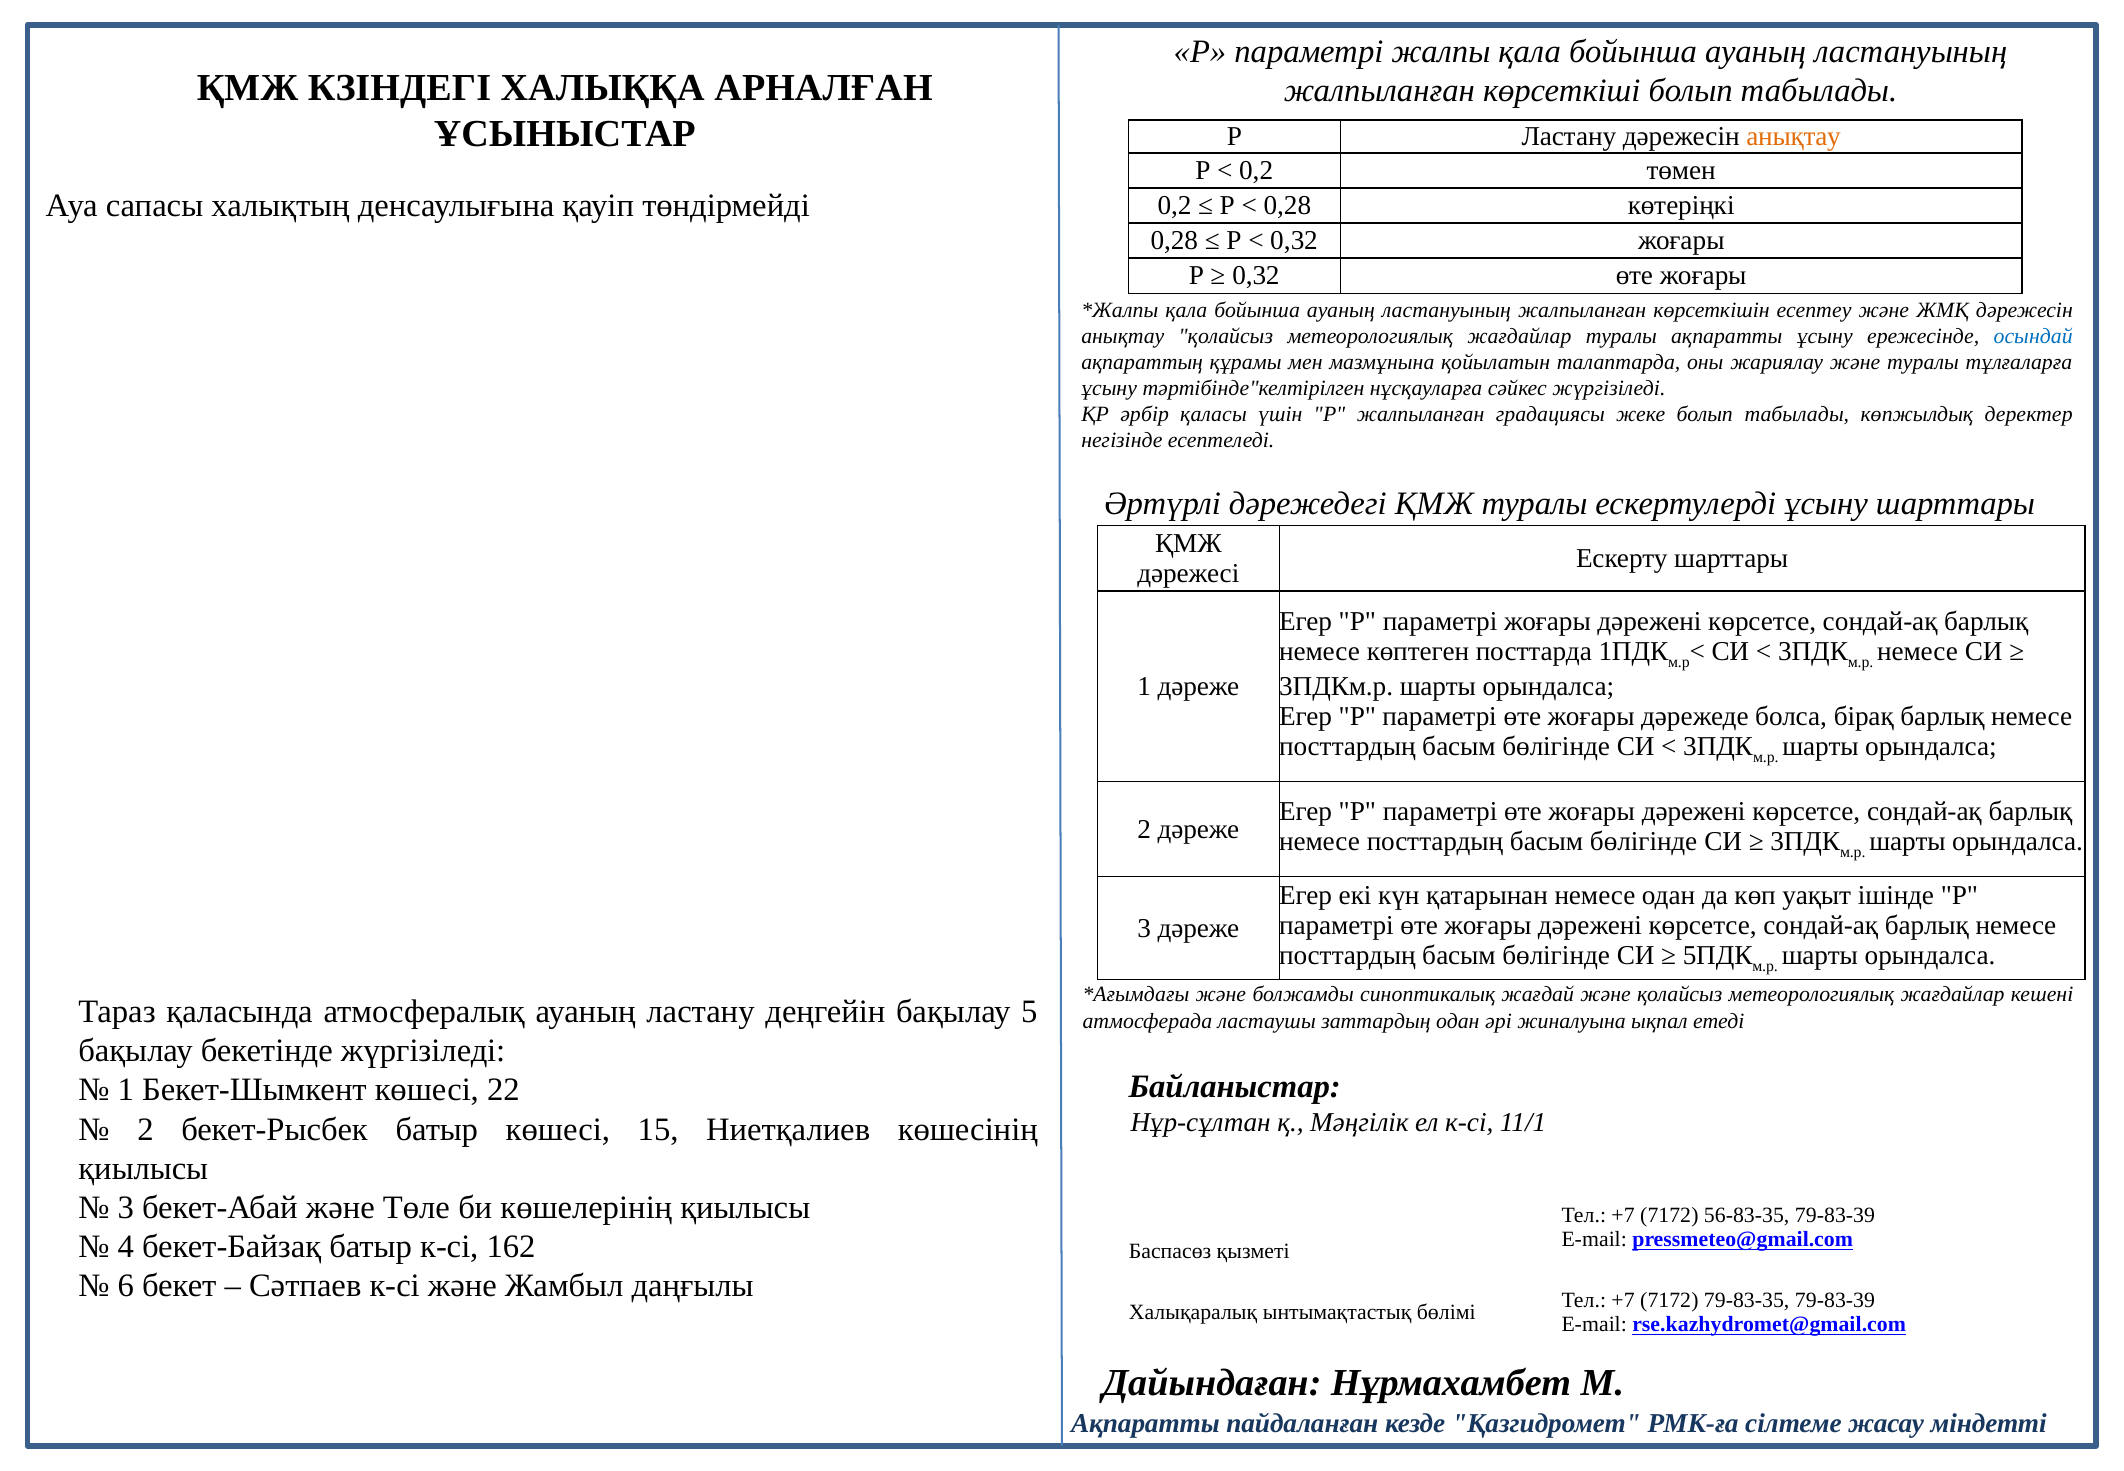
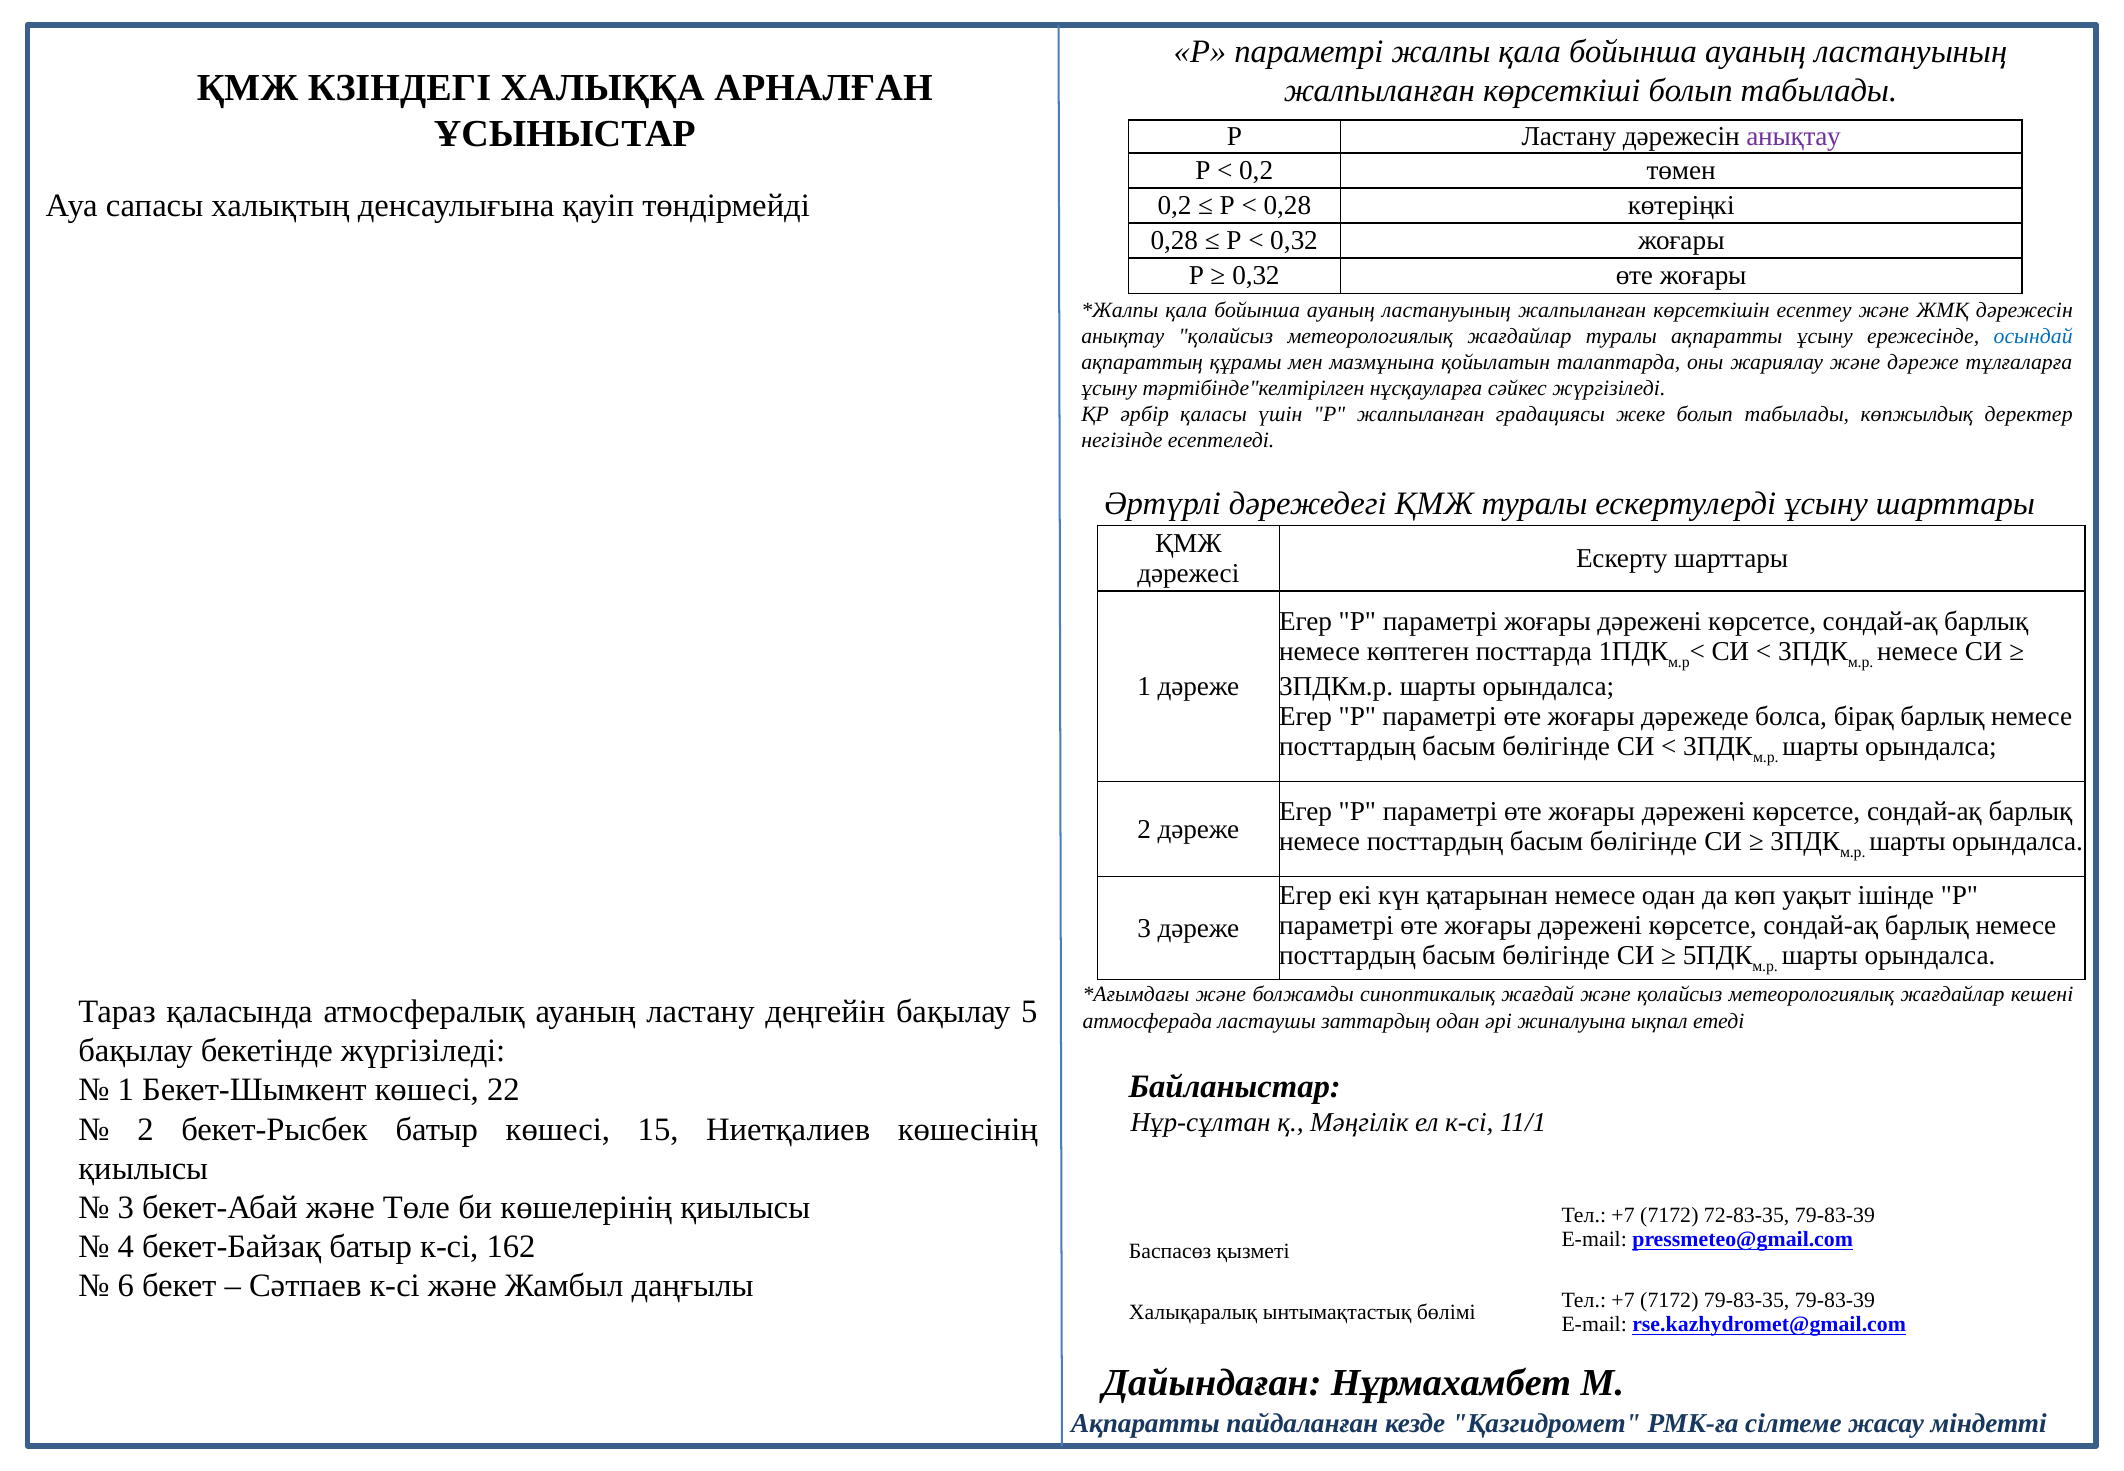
анықтау at (1794, 137) colour: orange -> purple
және туралы: туралы -> дәреже
56-83-35: 56-83-35 -> 72-83-35
